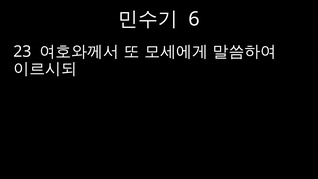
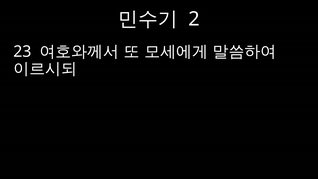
6: 6 -> 2
